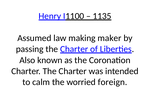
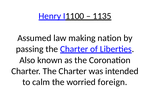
maker: maker -> nation
